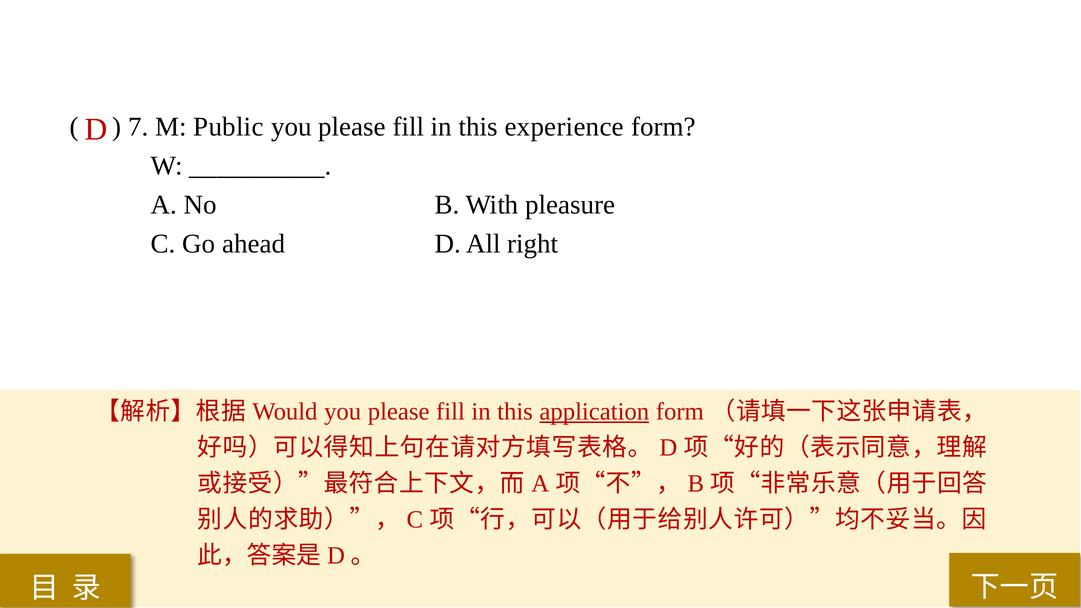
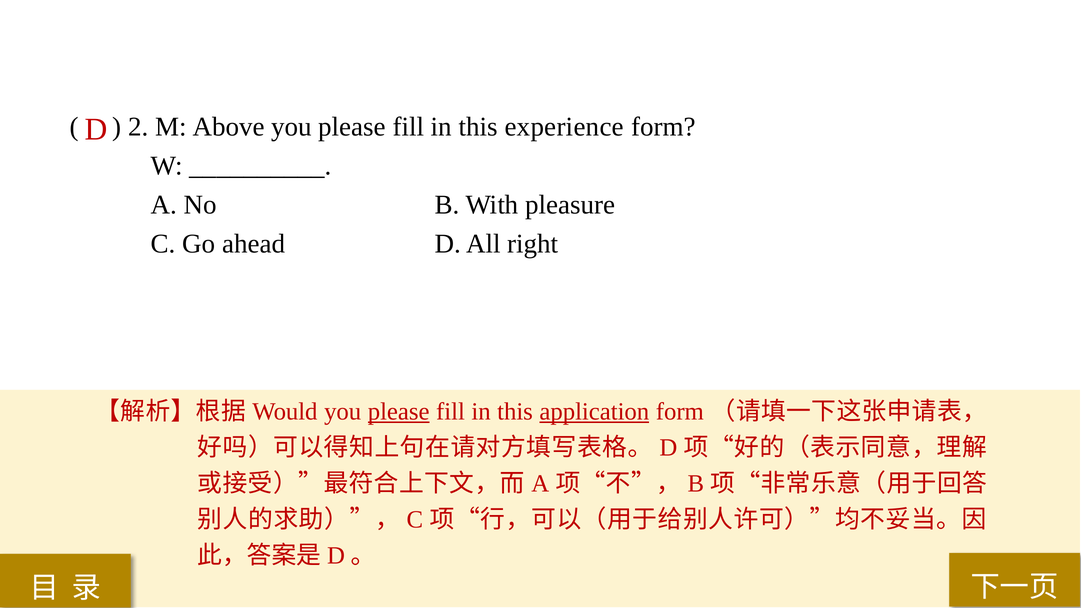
7: 7 -> 2
Public: Public -> Above
please at (399, 412) underline: none -> present
